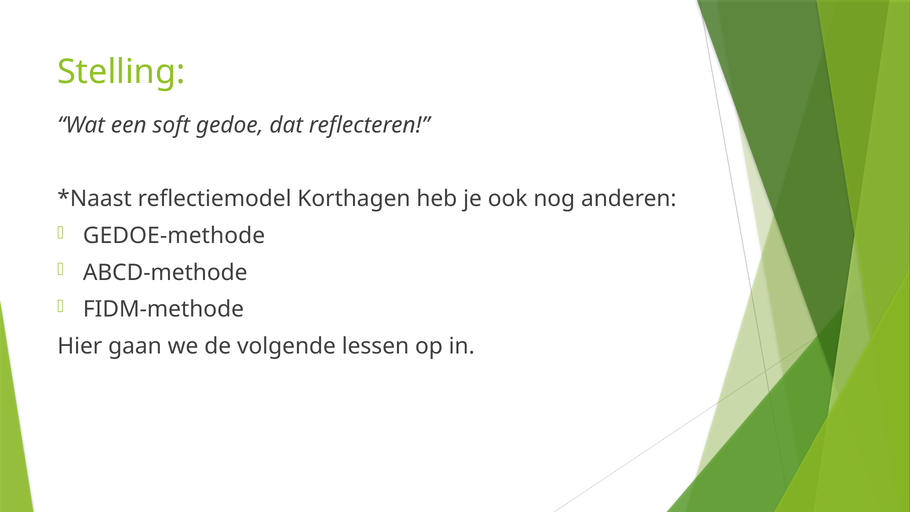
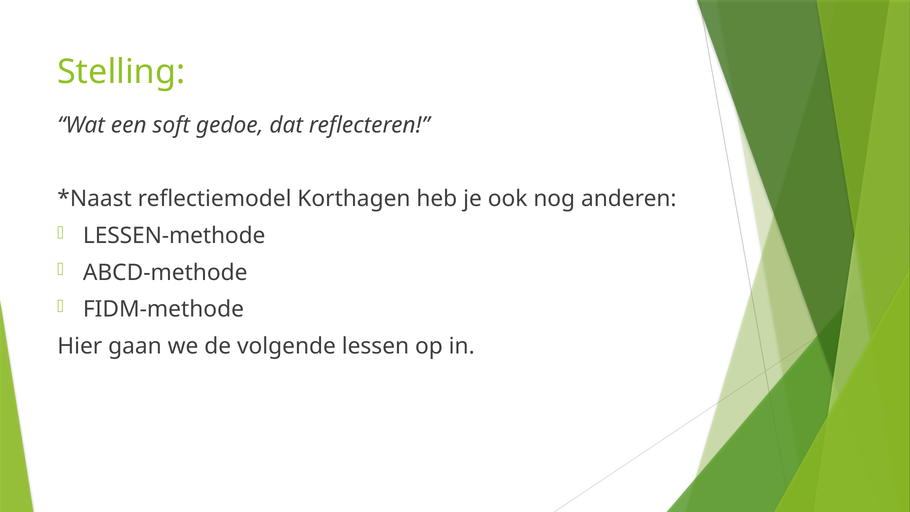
GEDOE-methode: GEDOE-methode -> LESSEN-methode
